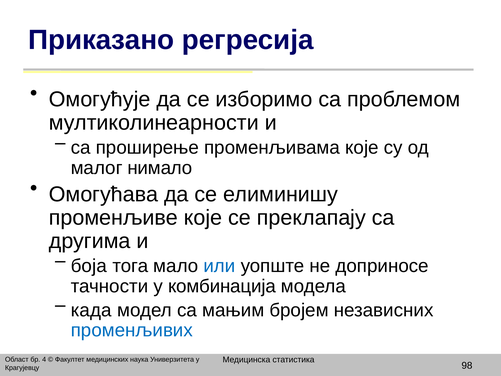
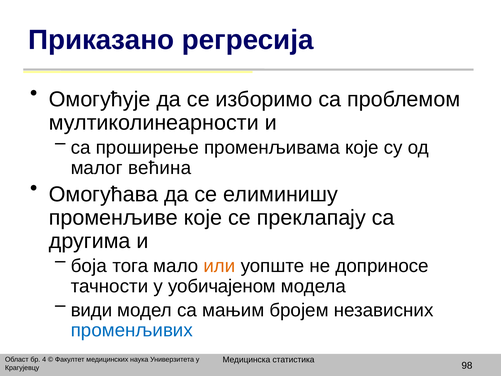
нимало: нимало -> већина
или colour: blue -> orange
комбинација: комбинација -> уобичајеном
када: када -> види
